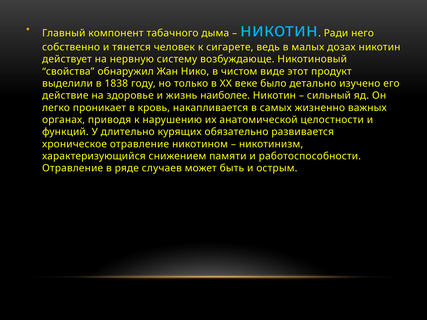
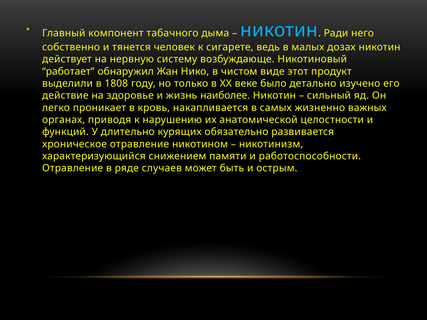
свойства: свойства -> работает
1838: 1838 -> 1808
